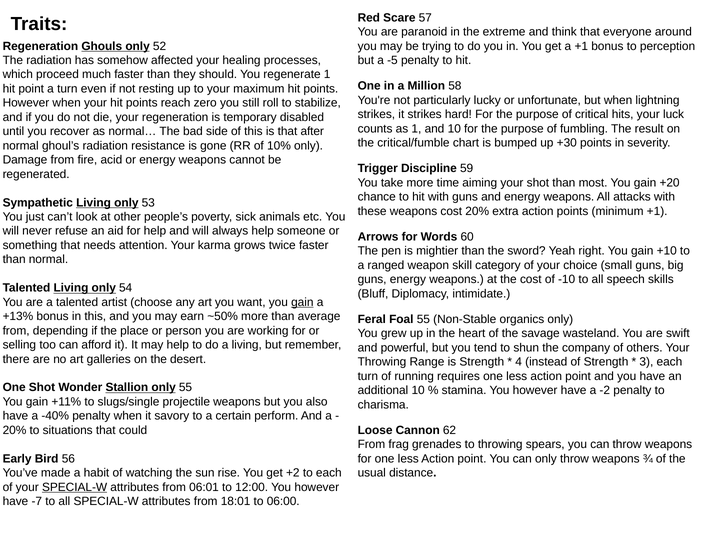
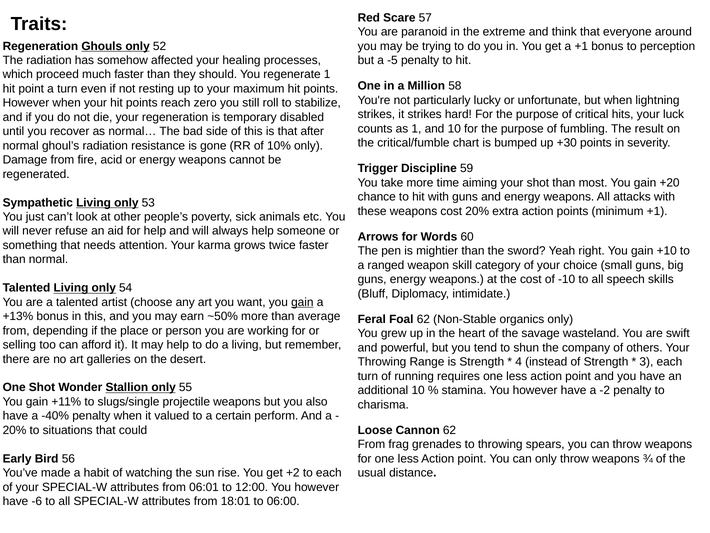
Foal 55: 55 -> 62
savory: savory -> valued
SPECIAL-W at (75, 487) underline: present -> none
-7: -7 -> -6
